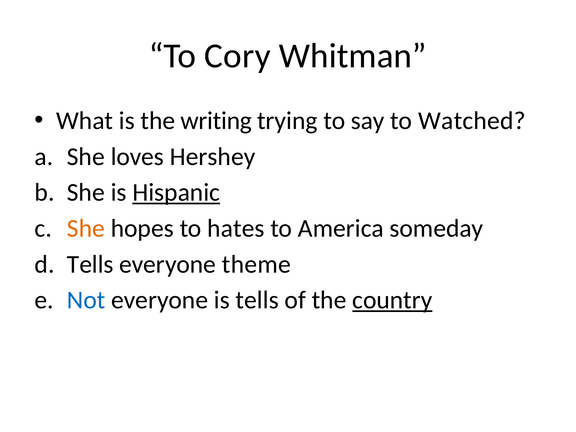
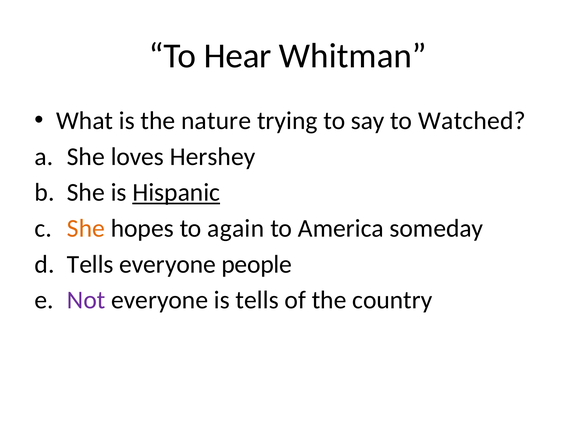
Cory: Cory -> Hear
writing: writing -> nature
hates: hates -> again
theme: theme -> people
Not colour: blue -> purple
country underline: present -> none
